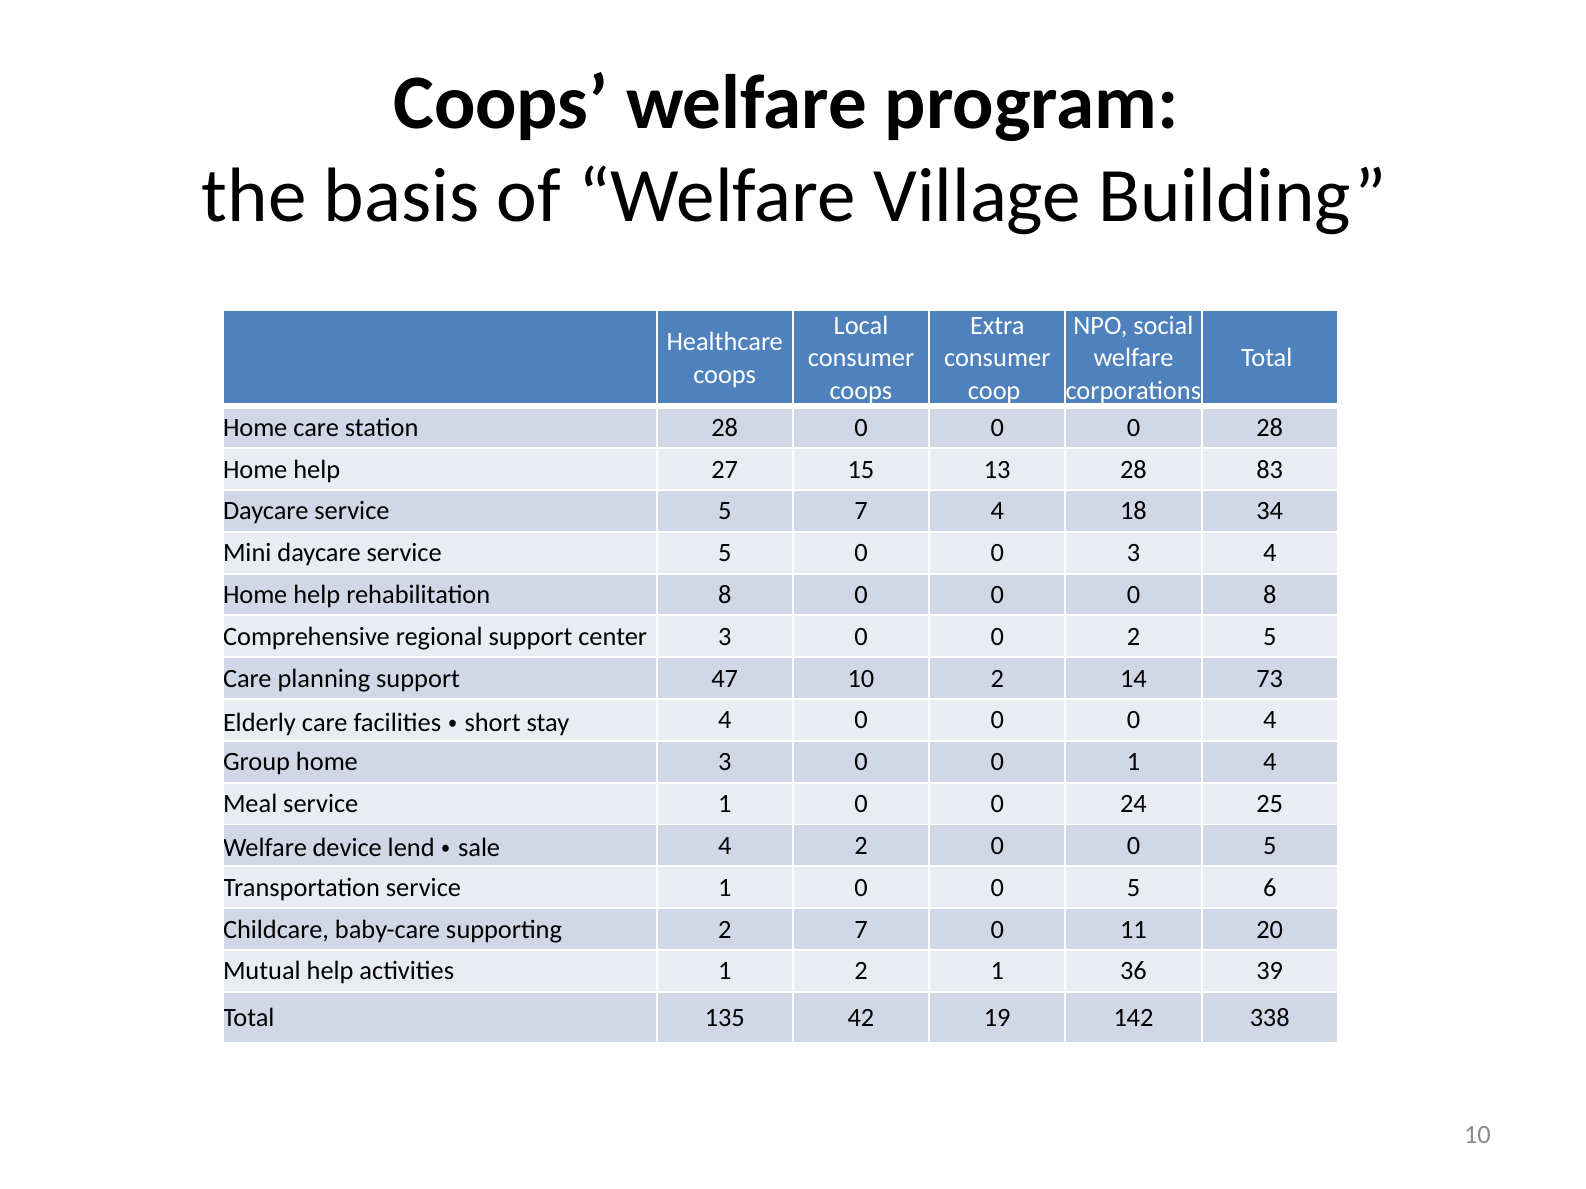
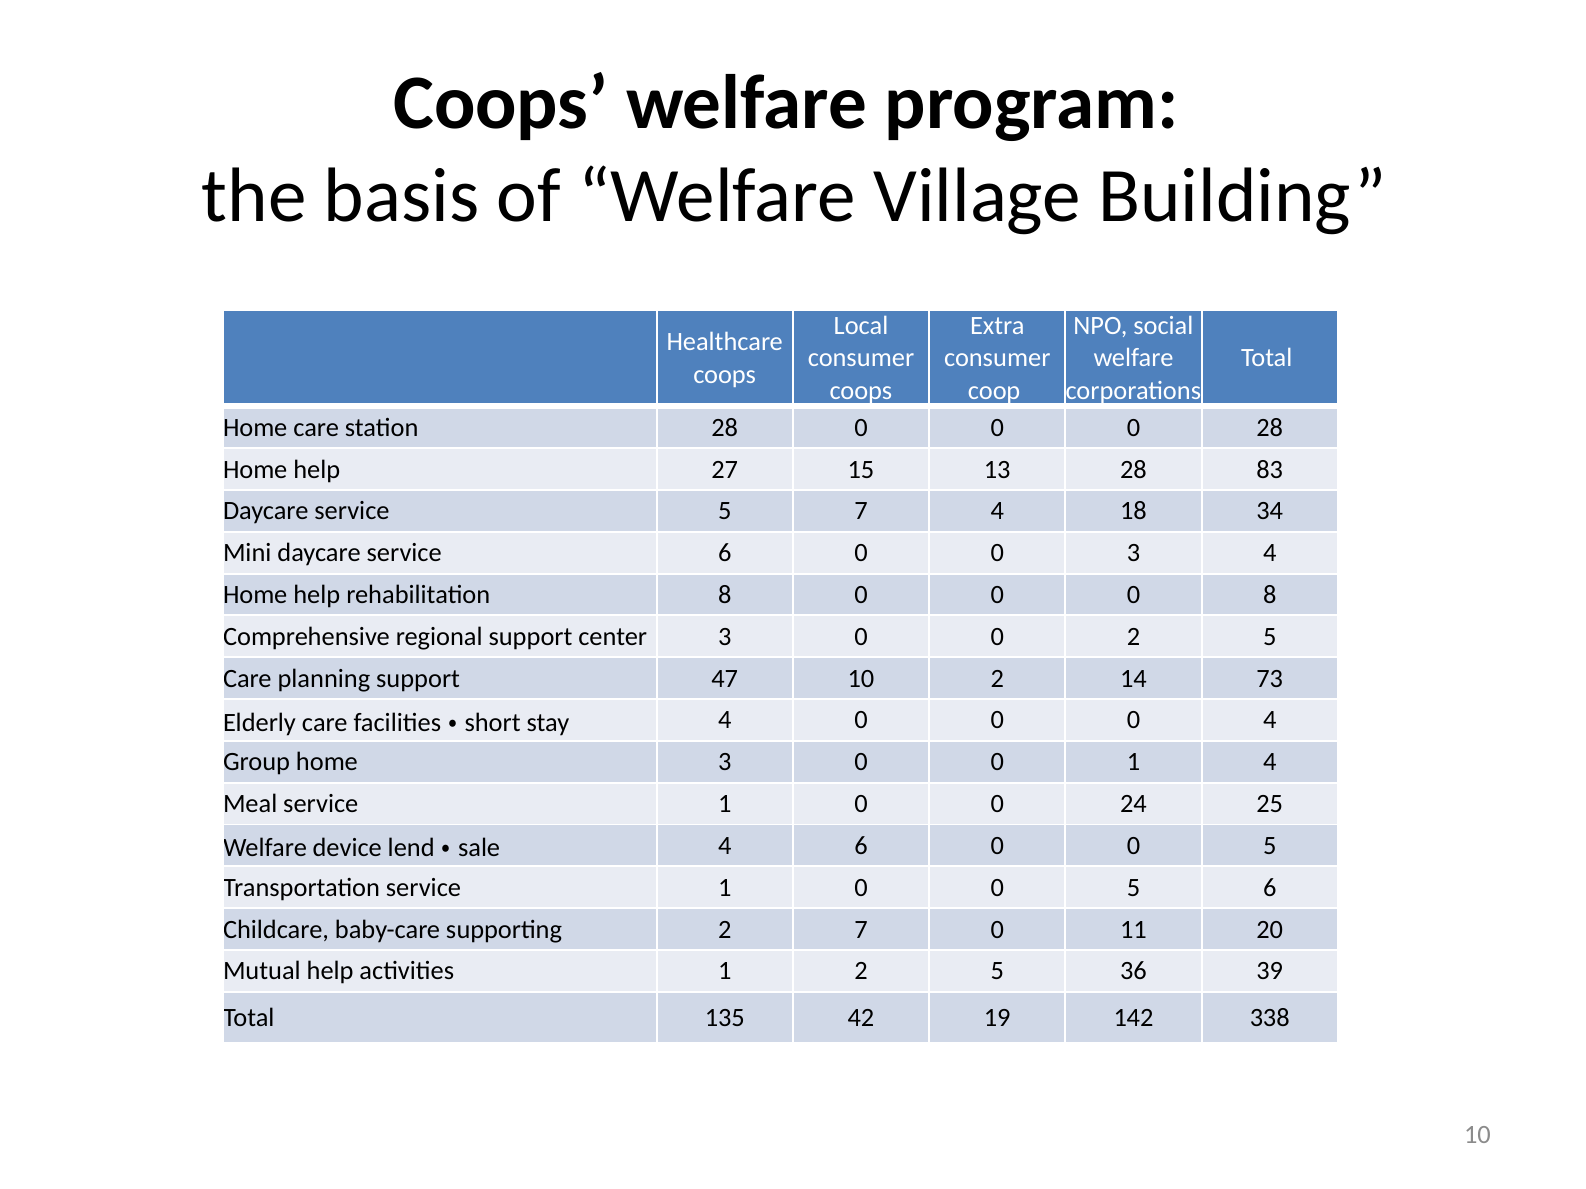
Mini daycare service 5: 5 -> 6
4 2: 2 -> 6
1 2 1: 1 -> 5
